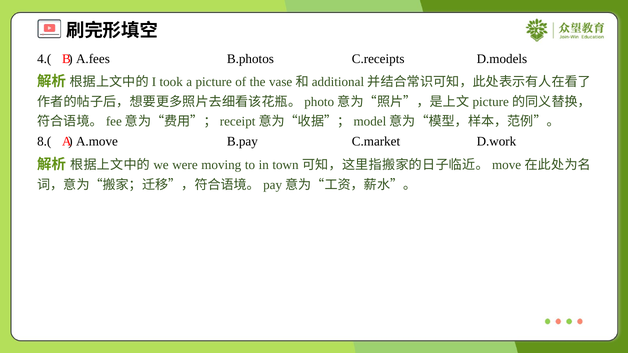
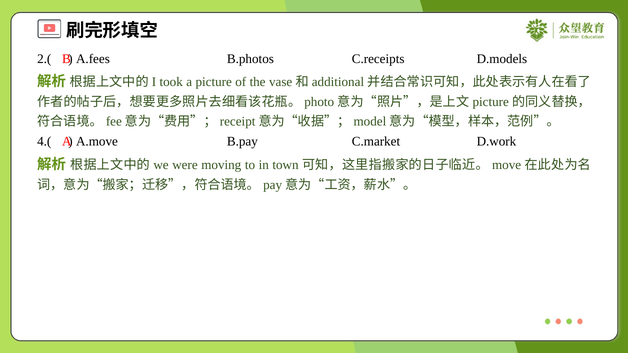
4.(: 4.( -> 2.(
8.(: 8.( -> 4.(
